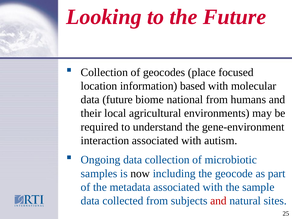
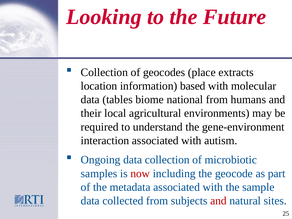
focused: focused -> extracts
data future: future -> tables
now colour: black -> red
